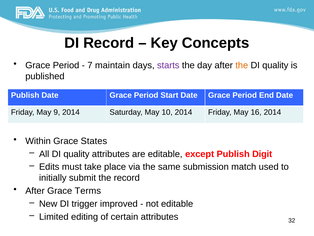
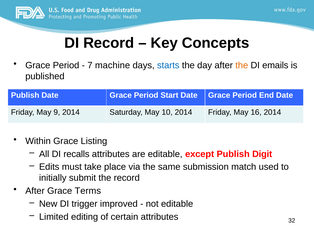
maintain: maintain -> machine
starts colour: purple -> blue
quality at (275, 65): quality -> emails
States: States -> Listing
All DI quality: quality -> recalls
